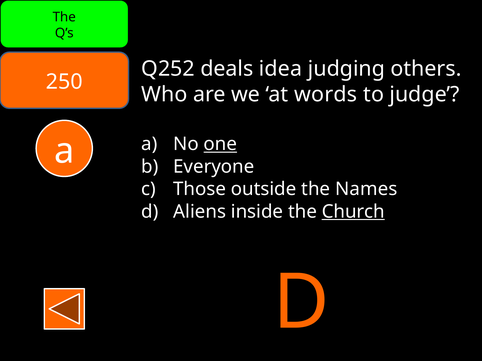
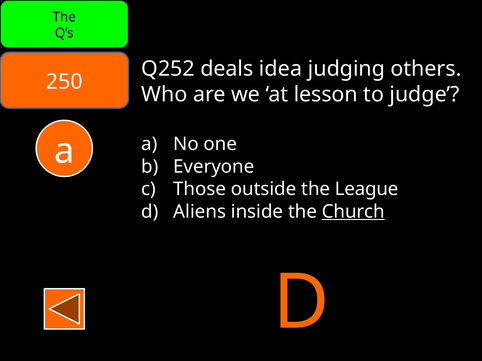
words: words -> lesson
one underline: present -> none
Names: Names -> League
